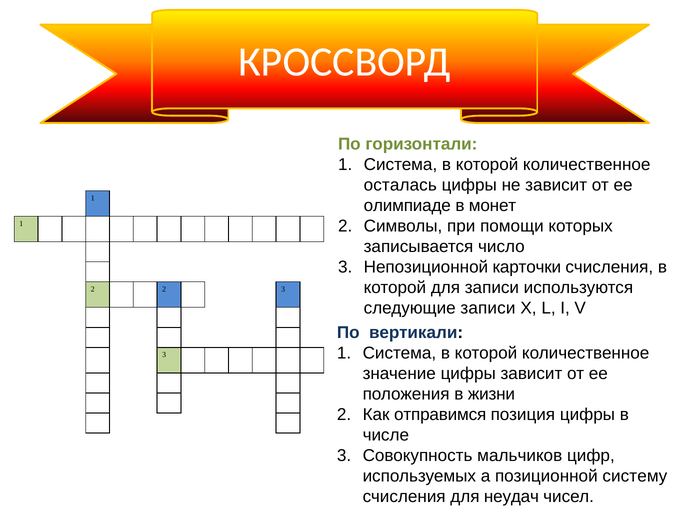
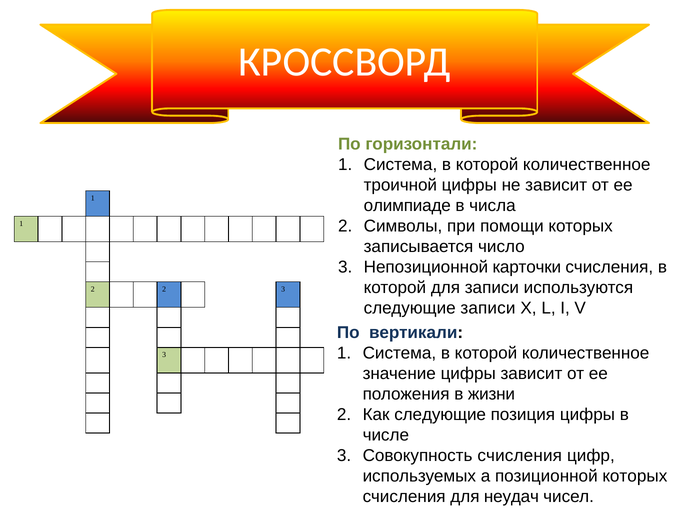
осталась: осталась -> троичной
монет: монет -> числа
Как отправимся: отправимся -> следующие
Совокупность мальчиков: мальчиков -> счисления
позиционной систему: систему -> которых
